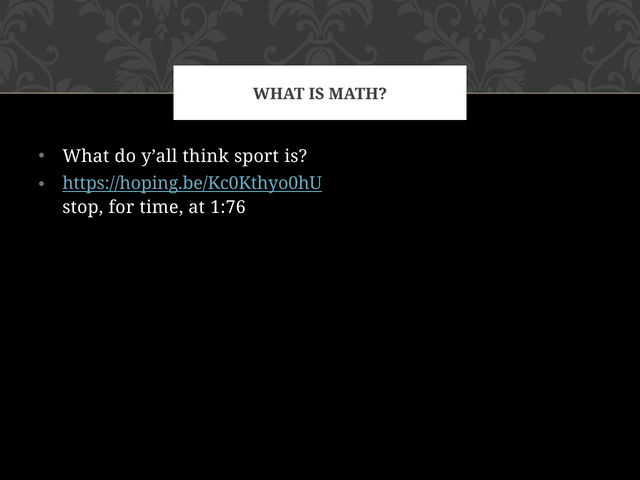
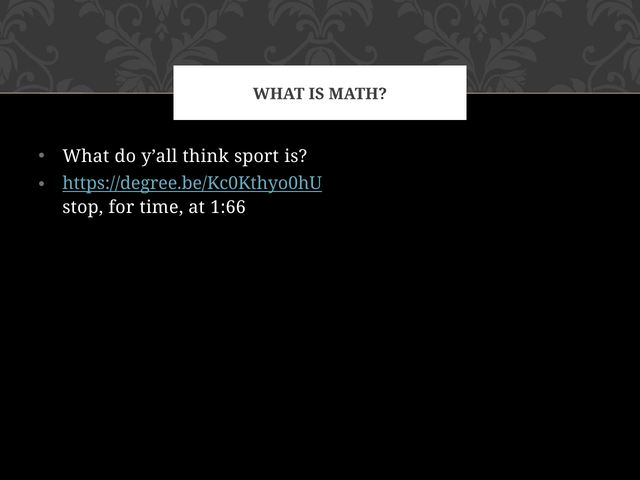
https://hoping.be/Kc0Kthyo0hU: https://hoping.be/Kc0Kthyo0hU -> https://degree.be/Kc0Kthyo0hU
1:76: 1:76 -> 1:66
